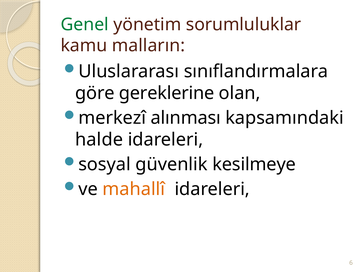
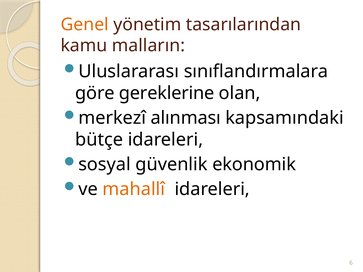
Genel colour: green -> orange
sorumluluklar: sorumluluklar -> tasarılarından
halde: halde -> bütçe
kesilmeye: kesilmeye -> ekonomik
